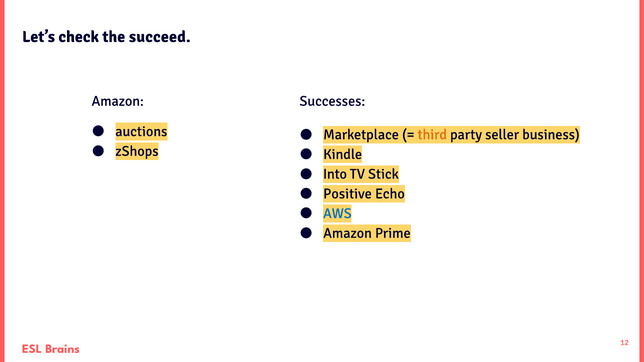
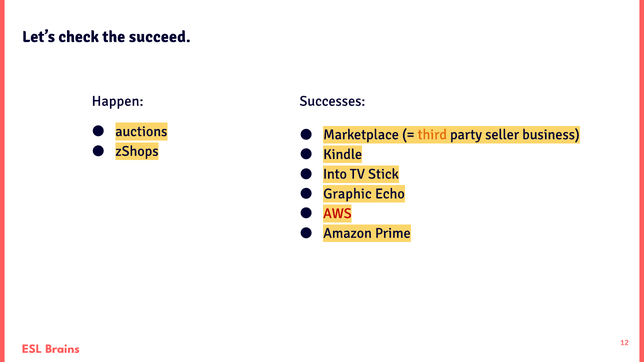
Amazon at (118, 101): Amazon -> Happen
Positive: Positive -> Graphic
AWS colour: blue -> red
